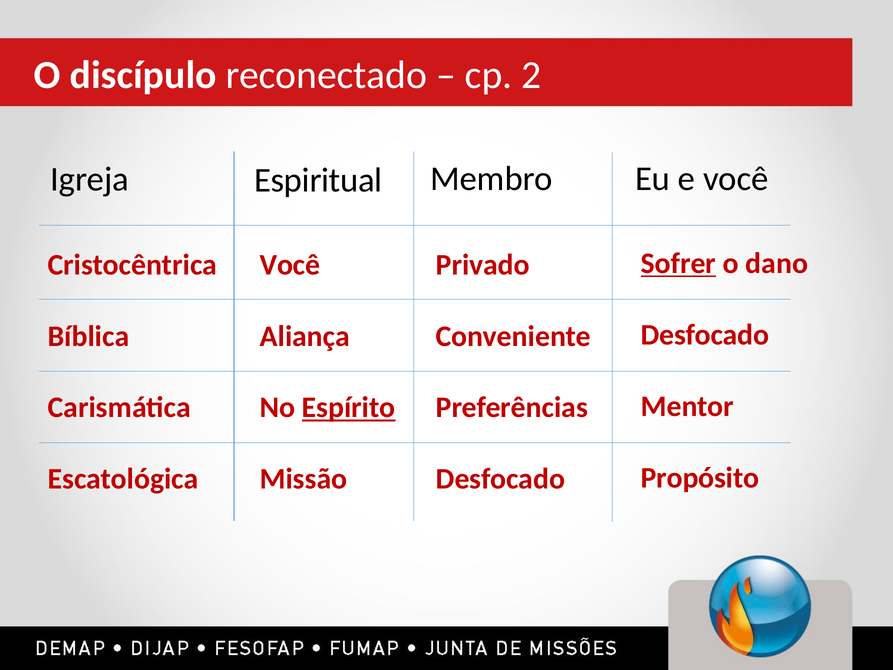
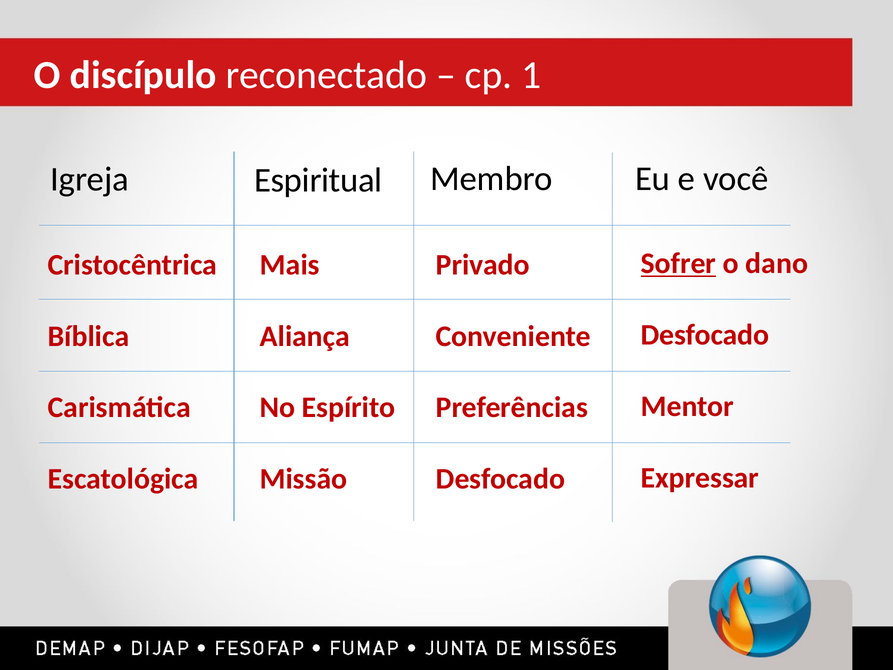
2: 2 -> 1
Você at (290, 265): Você -> Mais
Espírito underline: present -> none
Propósito: Propósito -> Expressar
